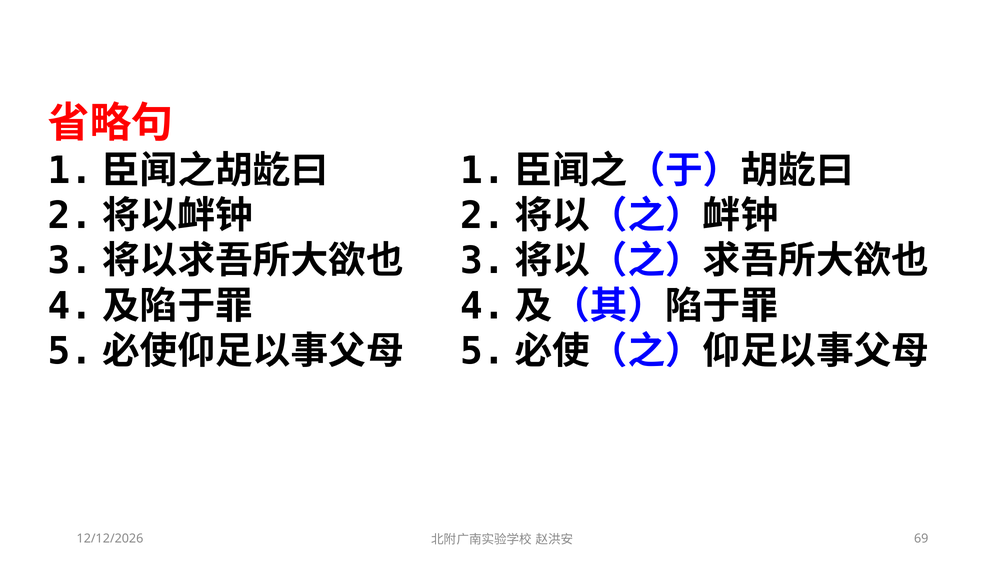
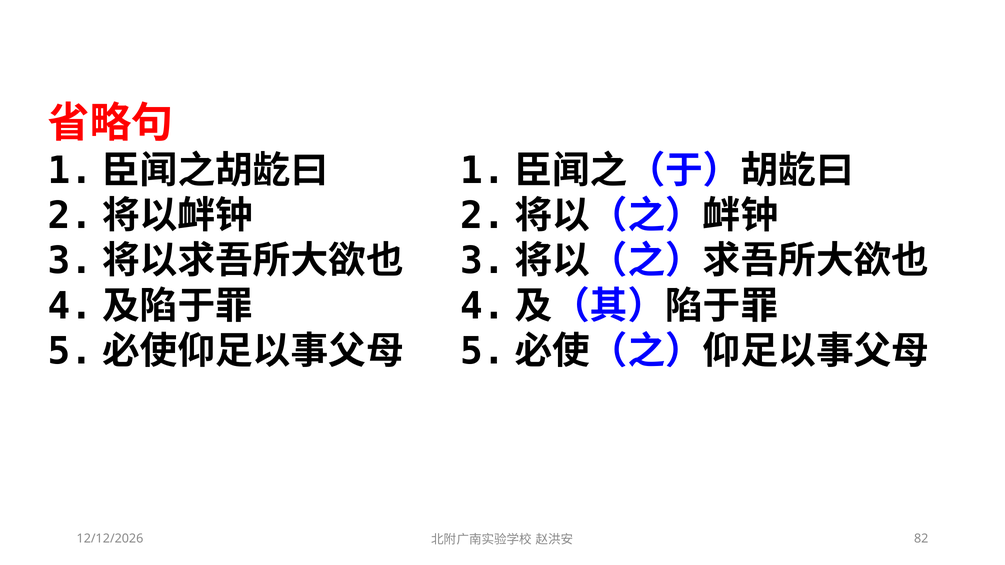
69: 69 -> 82
